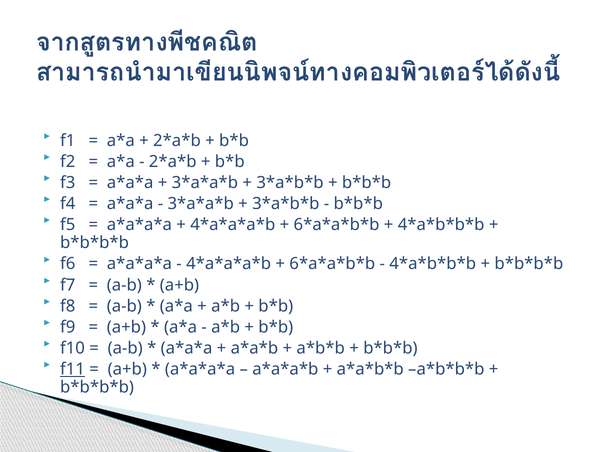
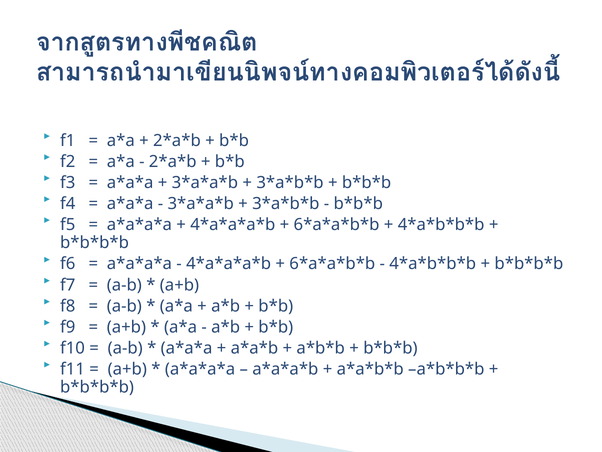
f11 underline: present -> none
